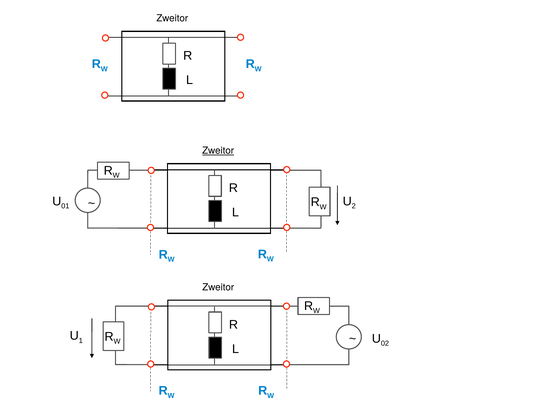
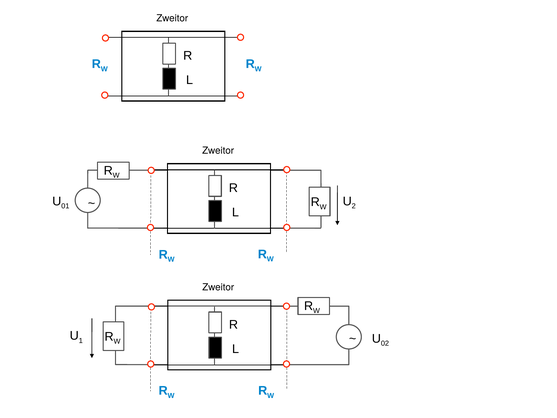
Zweitor at (218, 151) underline: present -> none
